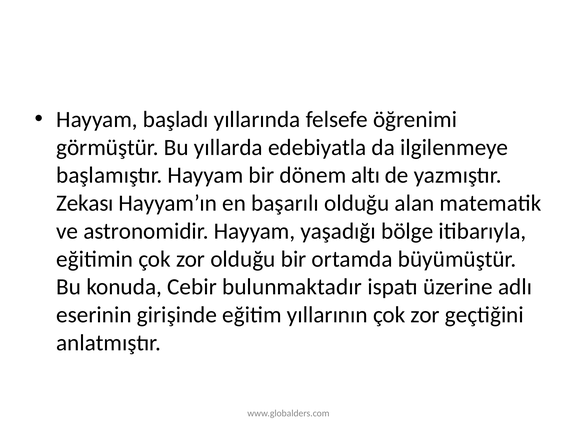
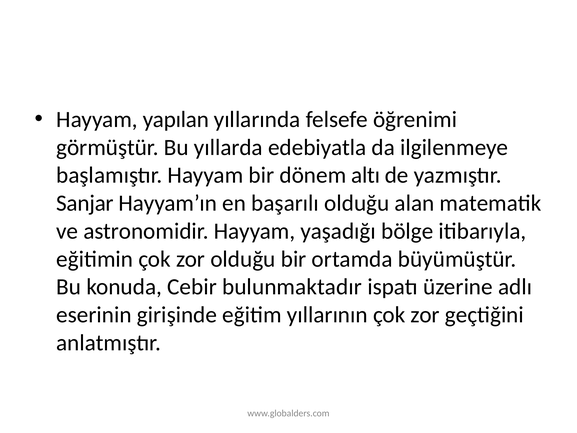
başladı: başladı -> yapılan
Zekası: Zekası -> Sanjar
